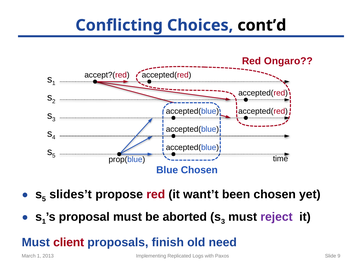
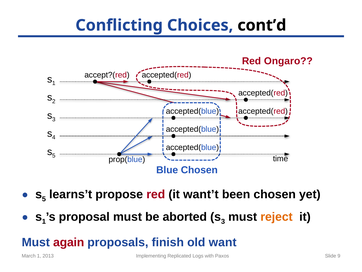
slides’t: slides’t -> learns’t
reject colour: purple -> orange
client: client -> again
need: need -> want
